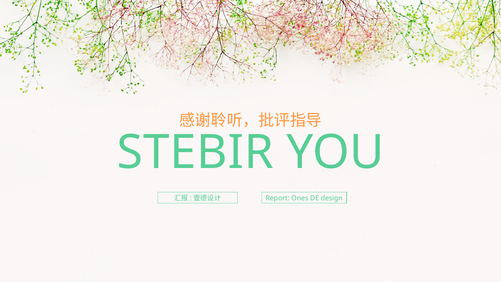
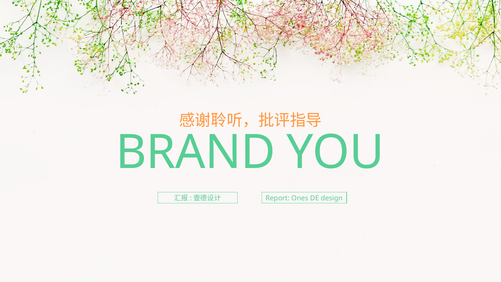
STEBIR: STEBIR -> BRAND
